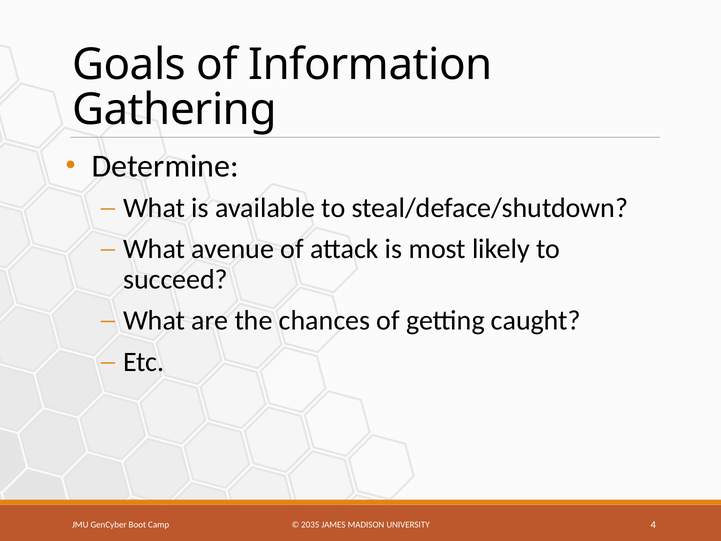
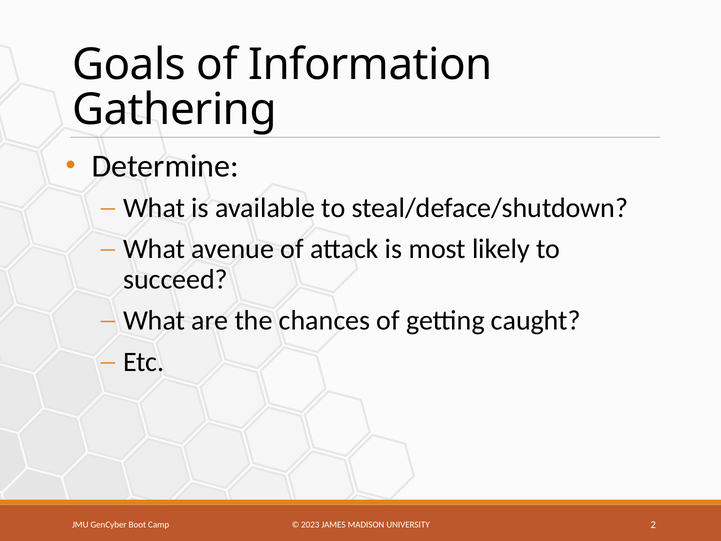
2035: 2035 -> 2023
4: 4 -> 2
